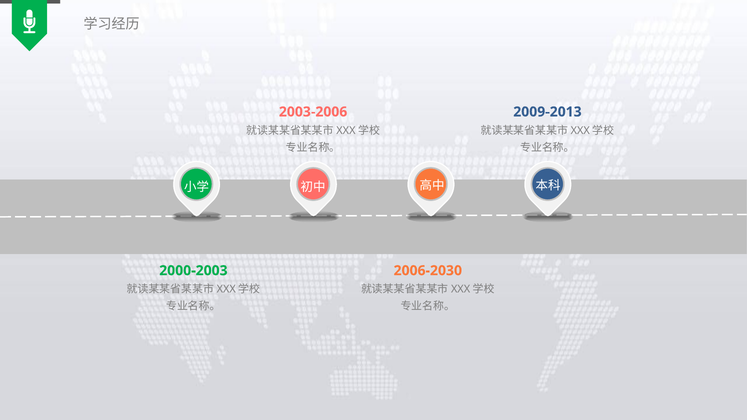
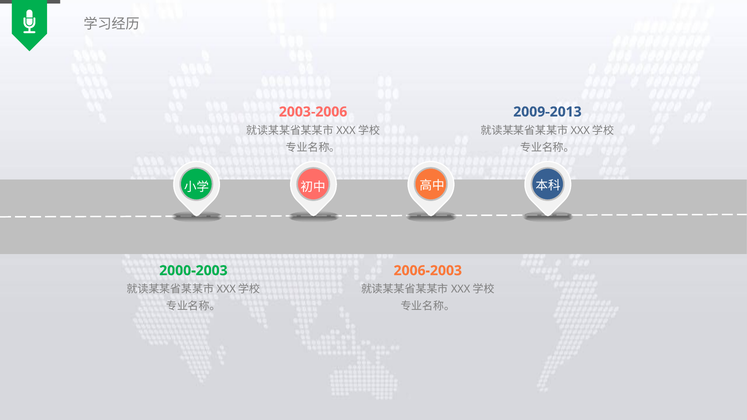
2006-2030: 2006-2030 -> 2006-2003
